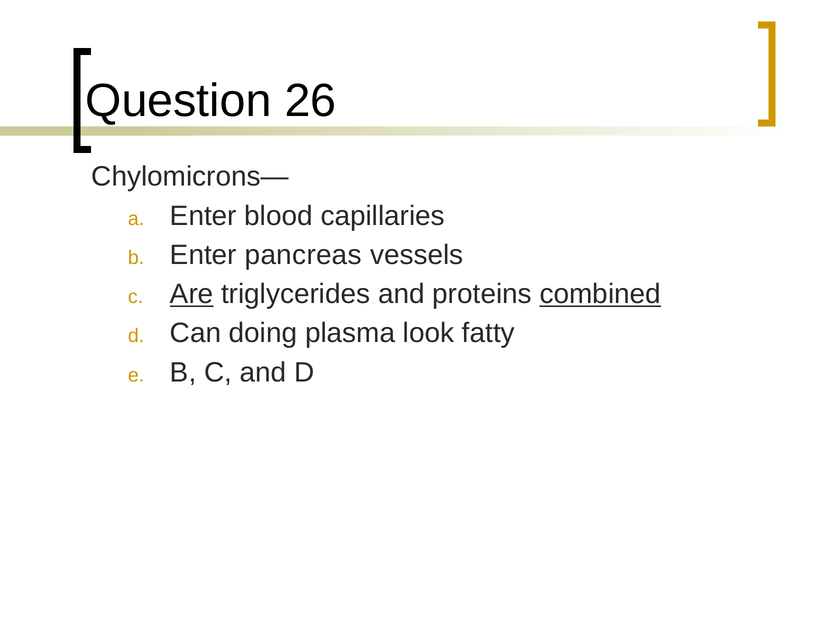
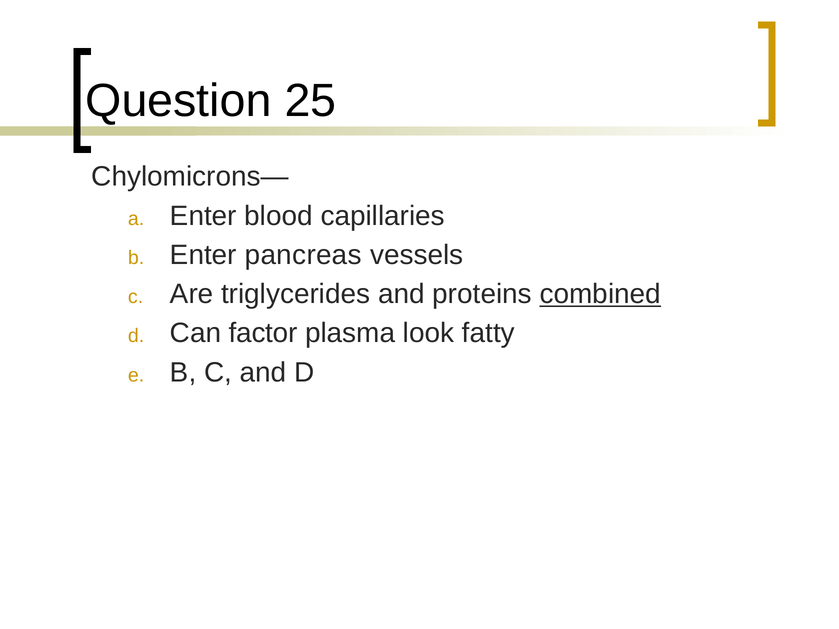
26: 26 -> 25
Are underline: present -> none
doing: doing -> factor
